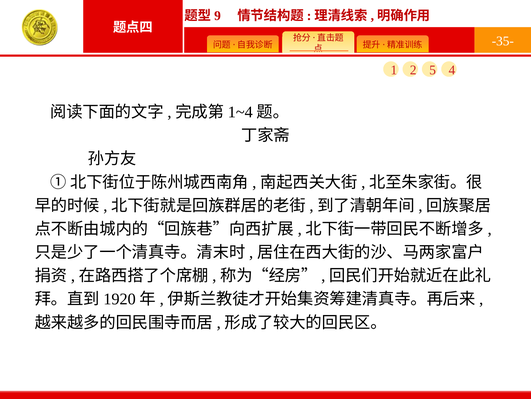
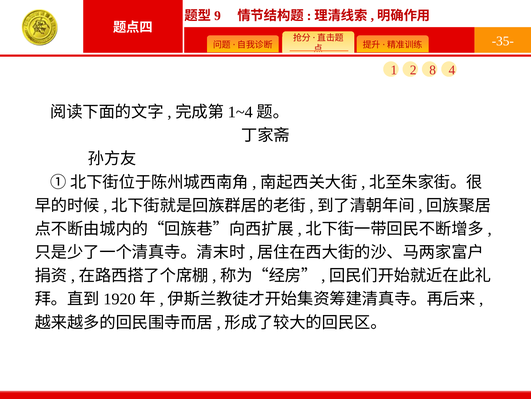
5: 5 -> 8
